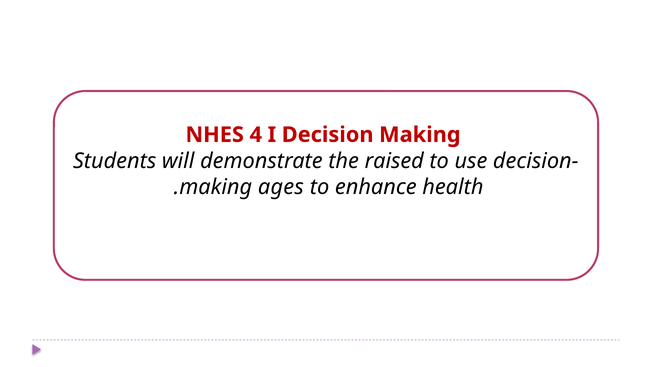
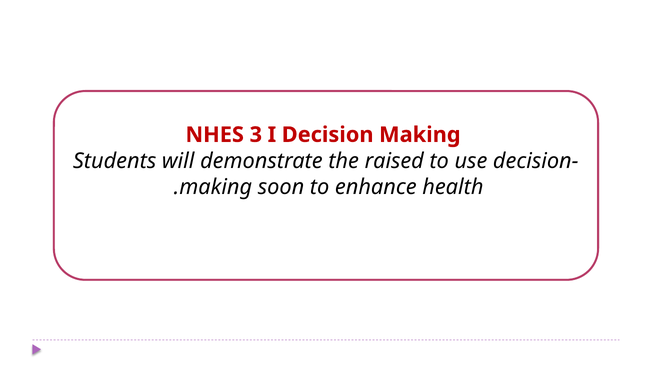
4: 4 -> 3
ages: ages -> soon
